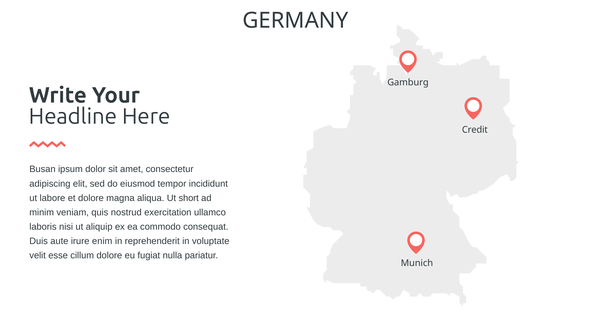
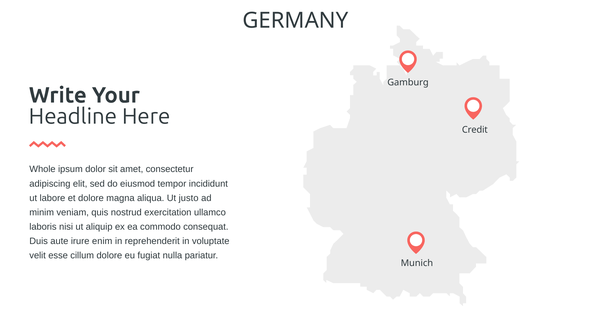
Busan: Busan -> Whole
short: short -> justo
